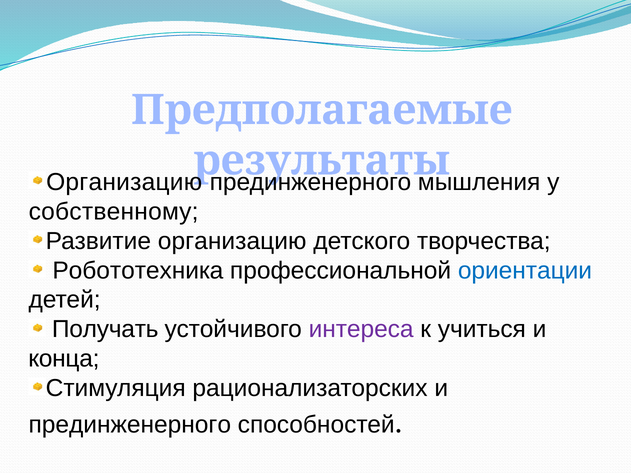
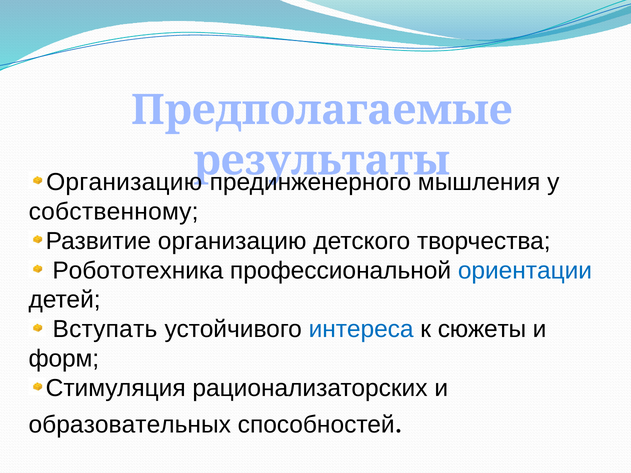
Получать: Получать -> Вступать
интереса colour: purple -> blue
учиться: учиться -> сюжеты
конца: конца -> форм
прединженерного at (130, 425): прединженерного -> образовательных
